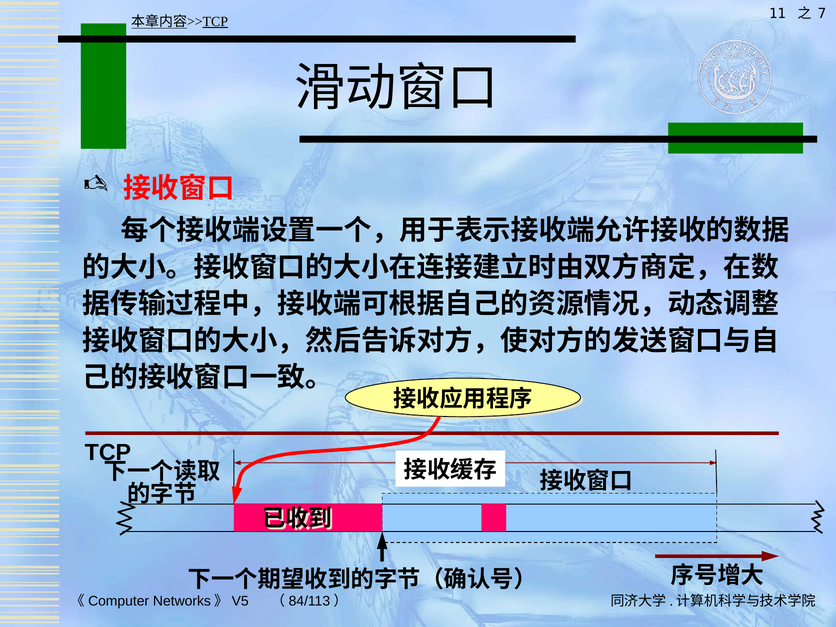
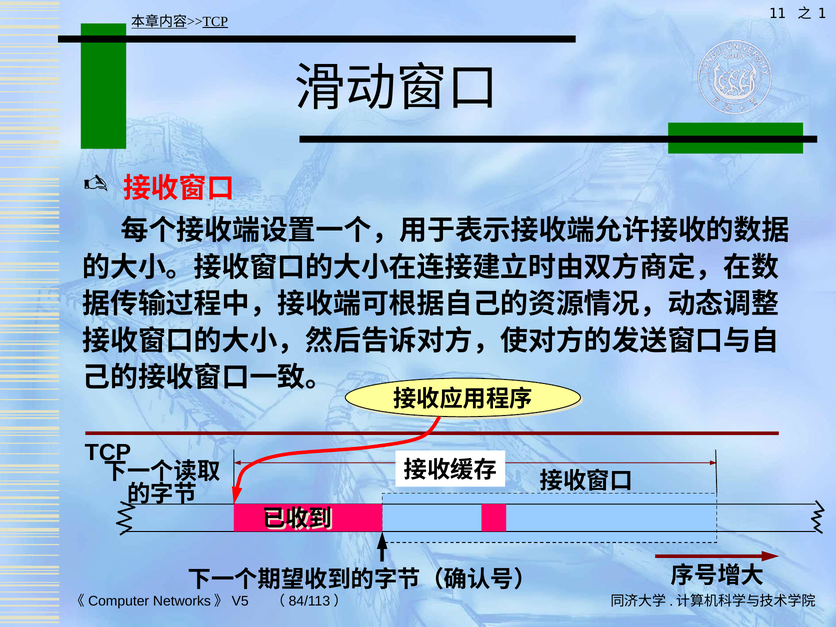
7: 7 -> 1
